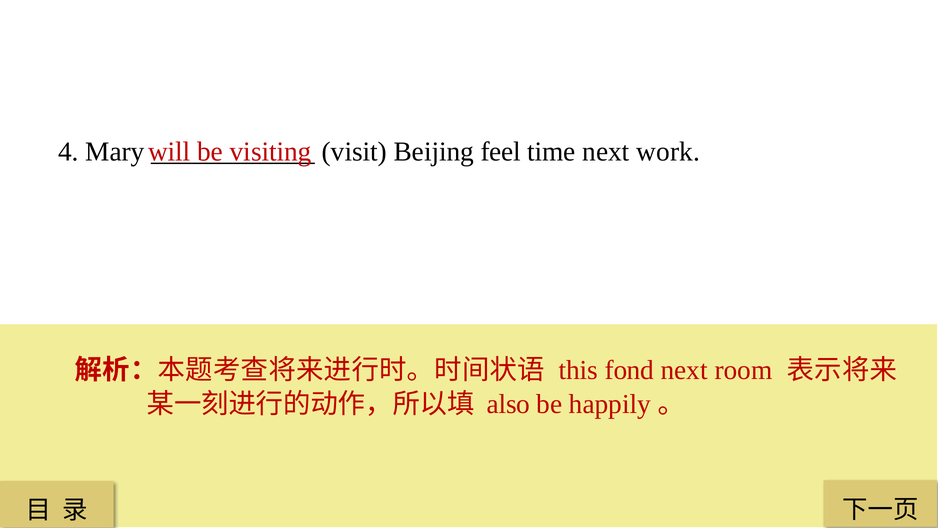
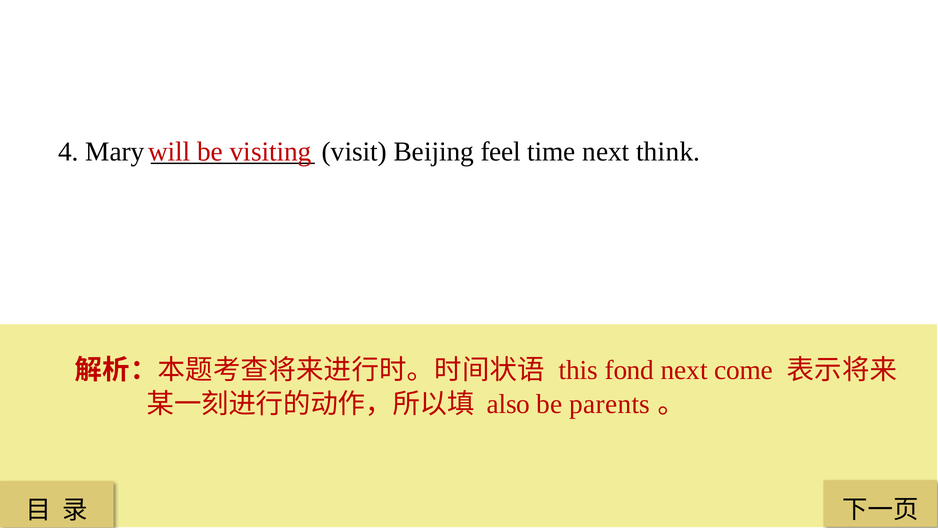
work: work -> think
room: room -> come
happily: happily -> parents
